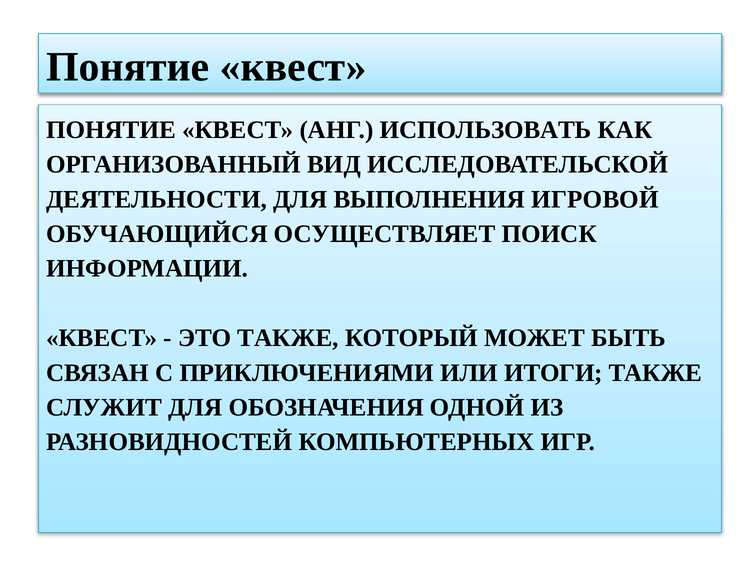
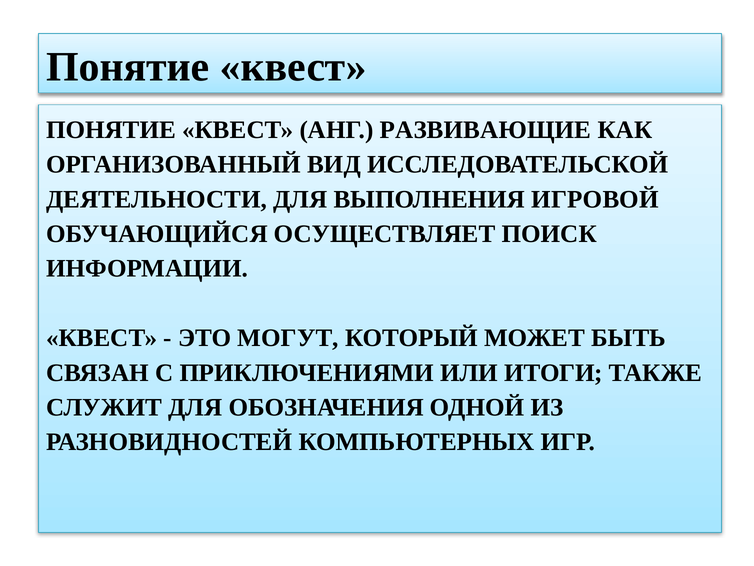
ИСПОЛЬЗОВАТЬ: ИСПОЛЬЗОВАТЬ -> РАЗВИВАЮЩИЕ
ЭТО ТАКЖЕ: ТАКЖЕ -> МОГУТ
